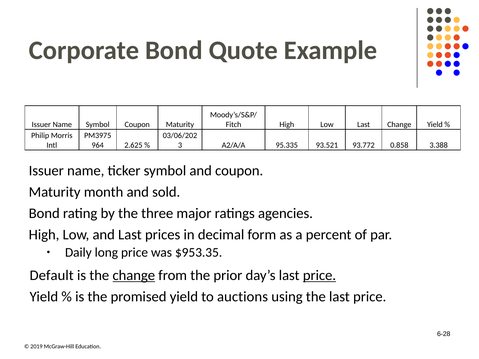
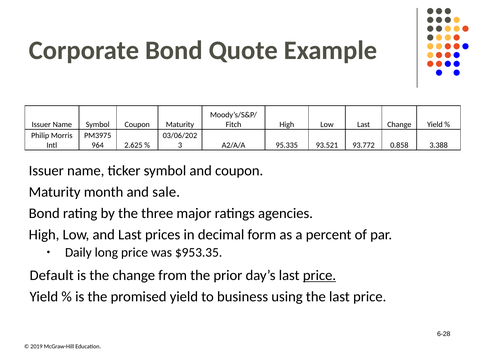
sold: sold -> sale
change at (134, 276) underline: present -> none
auctions: auctions -> business
